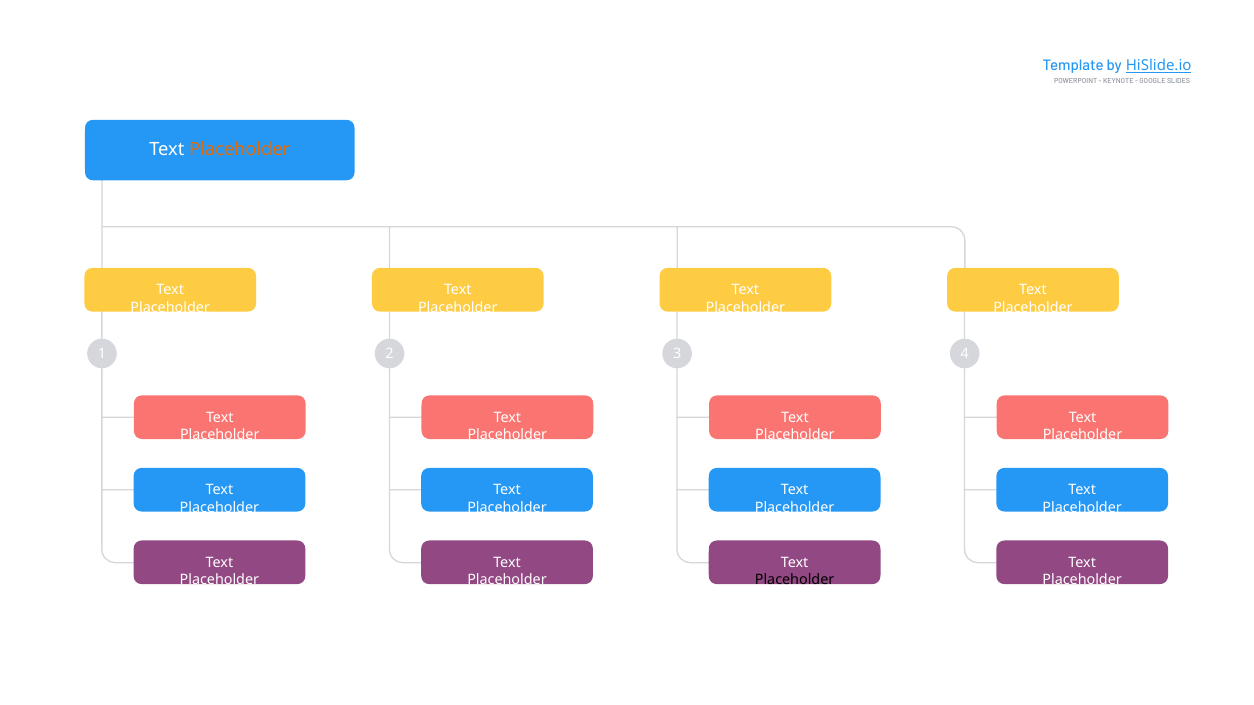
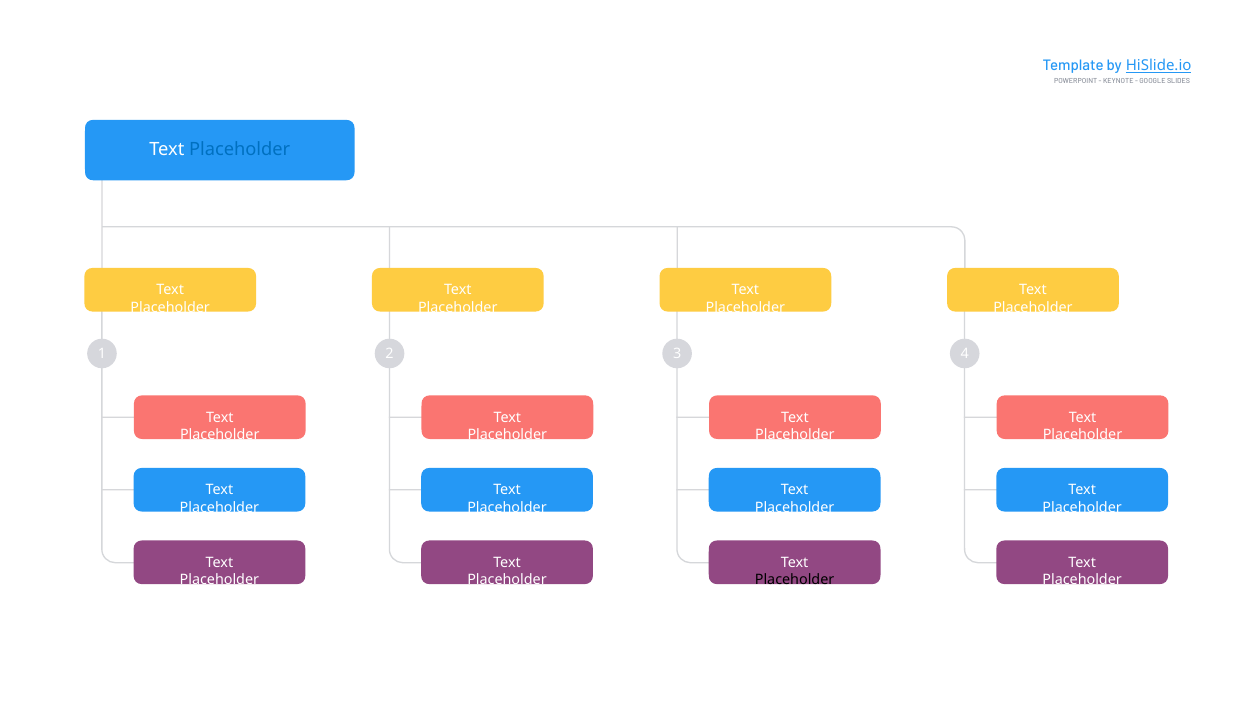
Placeholder at (240, 150) colour: orange -> blue
